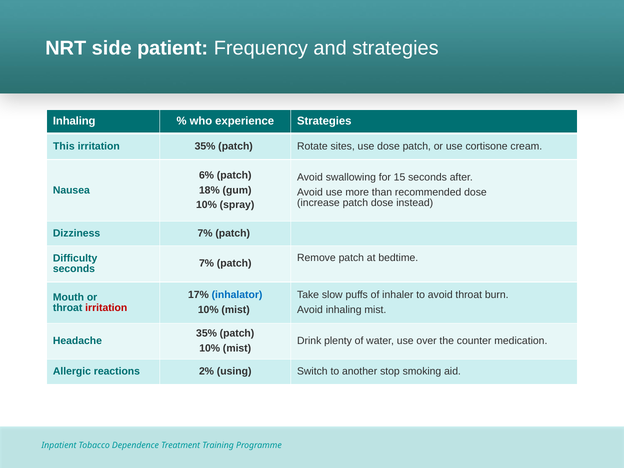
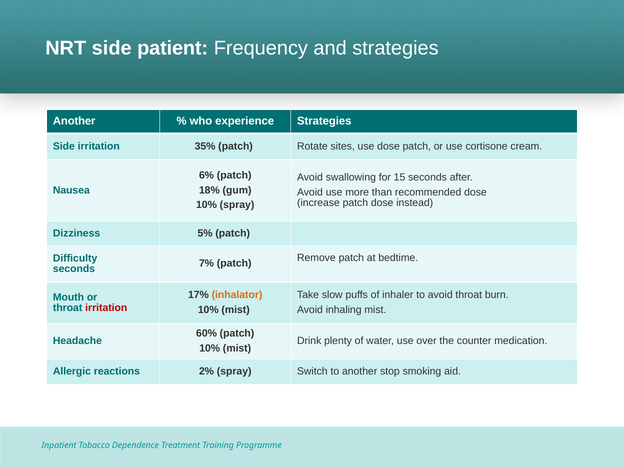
Inhaling at (74, 121): Inhaling -> Another
This at (64, 146): This -> Side
Dizziness 7%: 7% -> 5%
inhalator colour: blue -> orange
35% at (207, 334): 35% -> 60%
2% using: using -> spray
